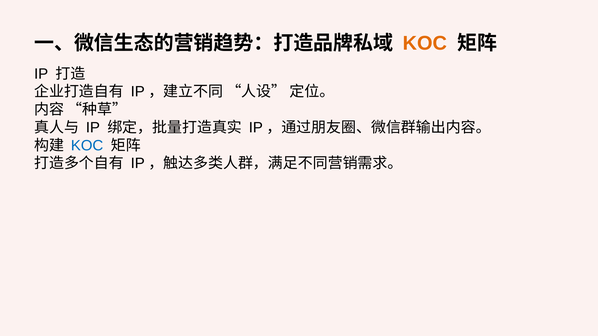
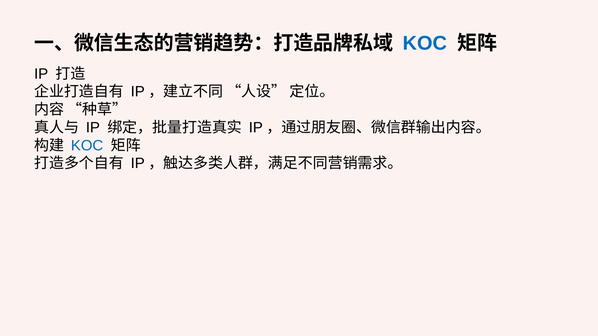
KOC at (425, 43) colour: orange -> blue
